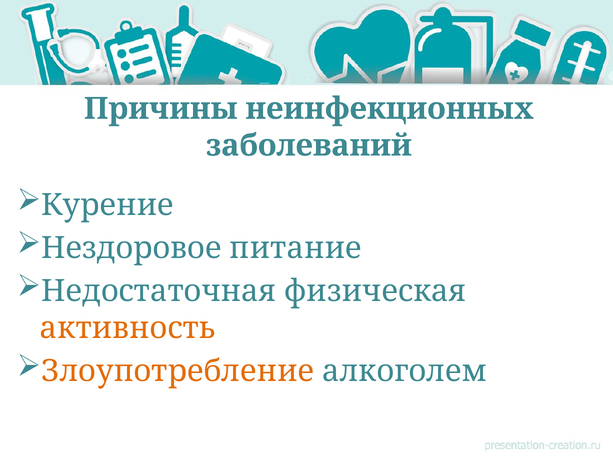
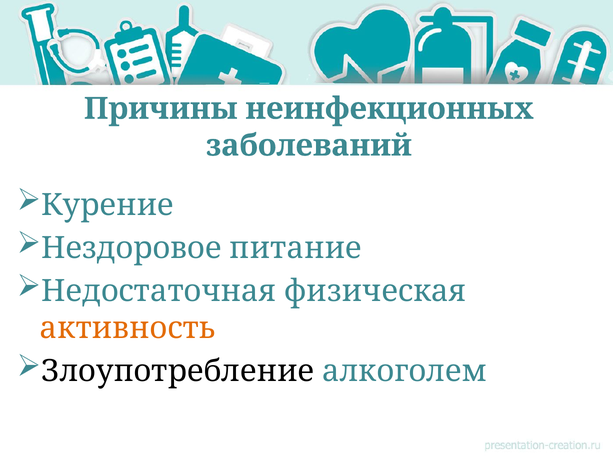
Злоупотребление colour: orange -> black
